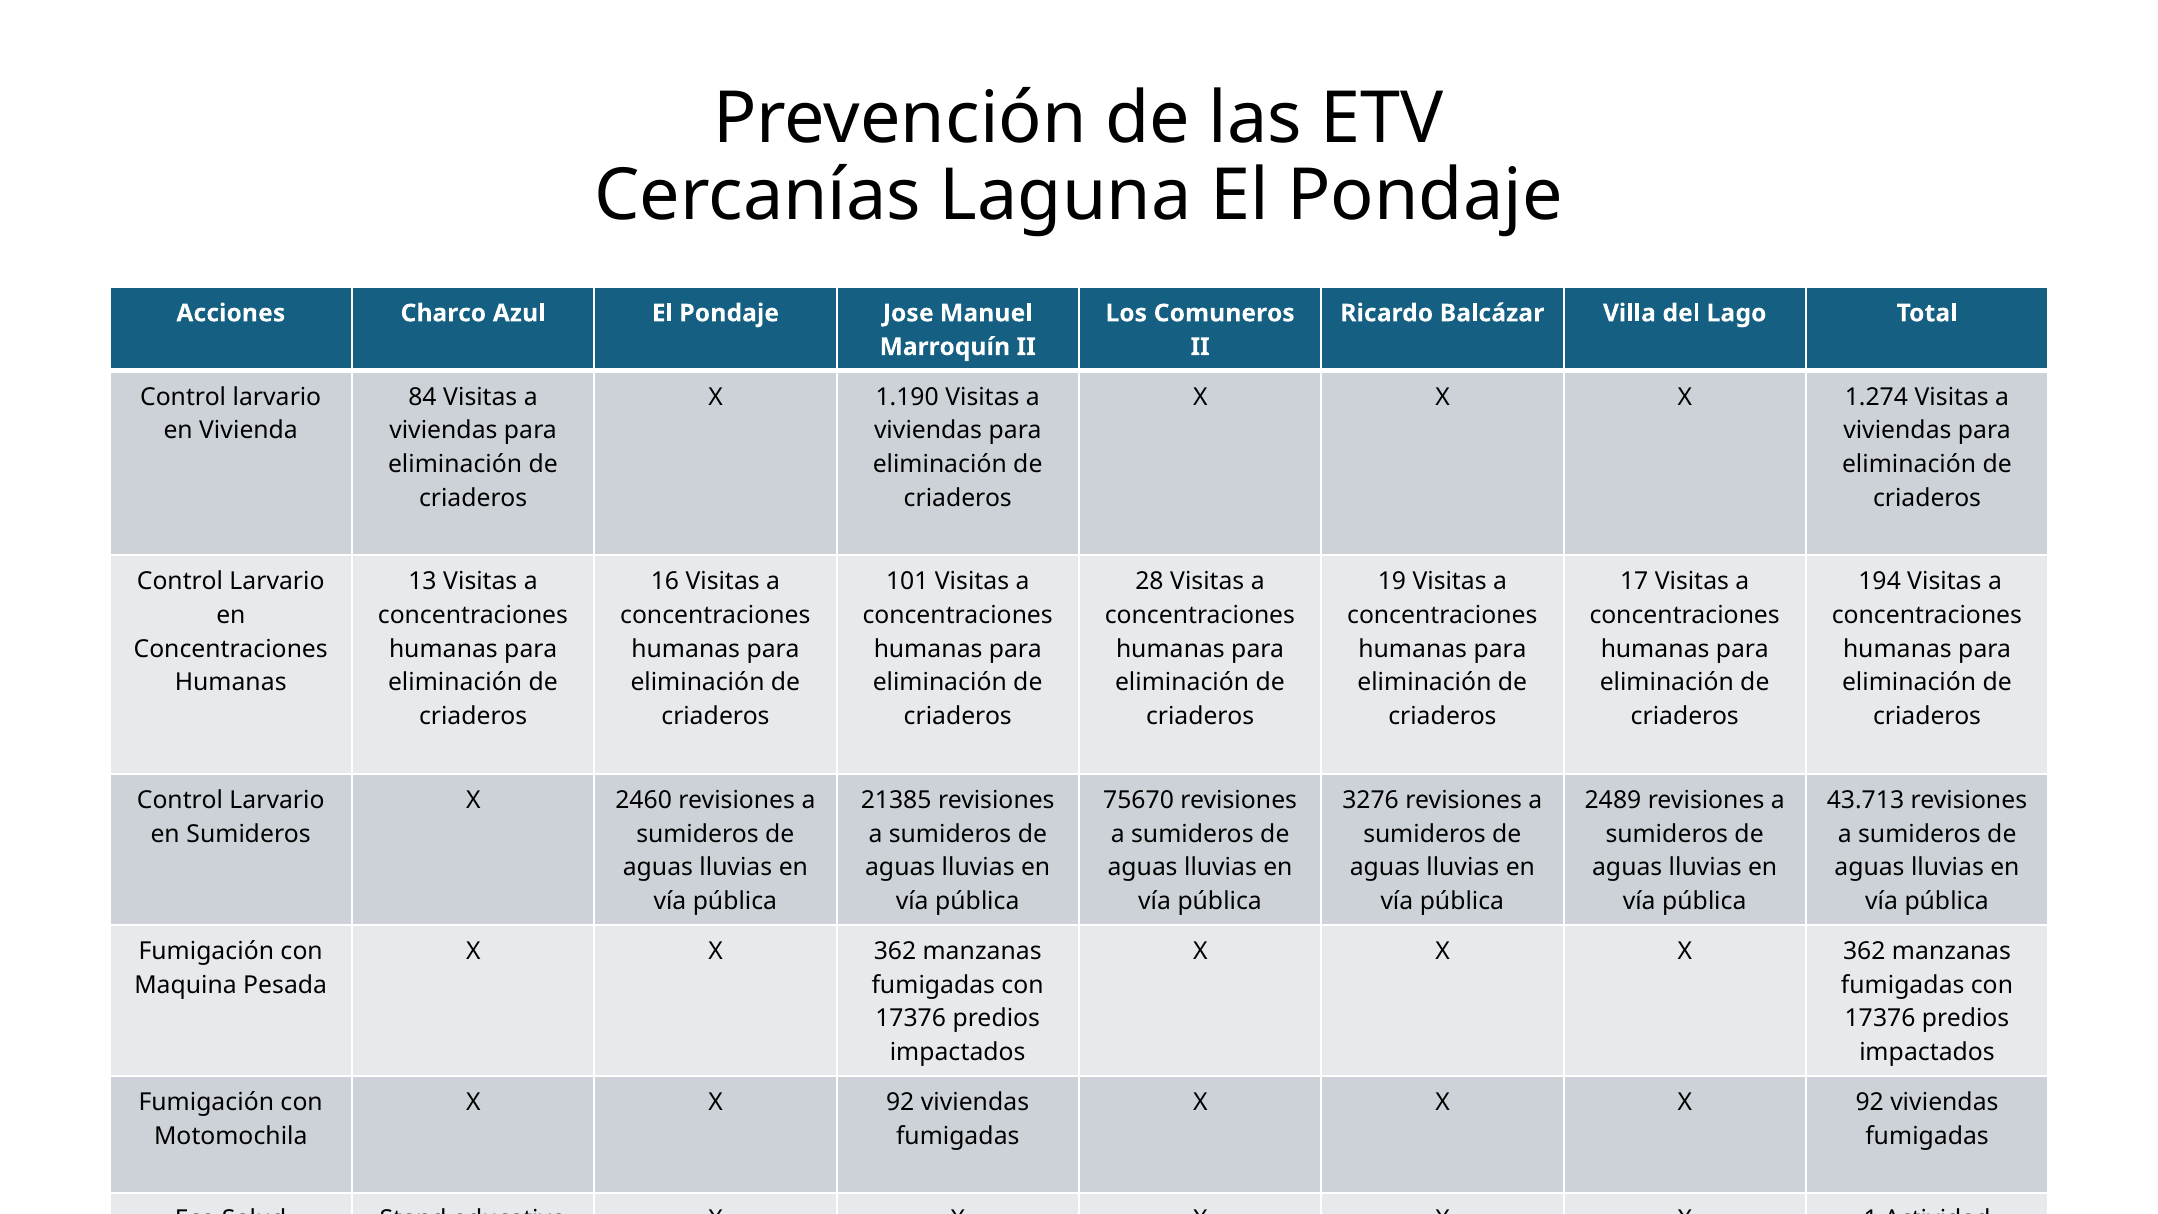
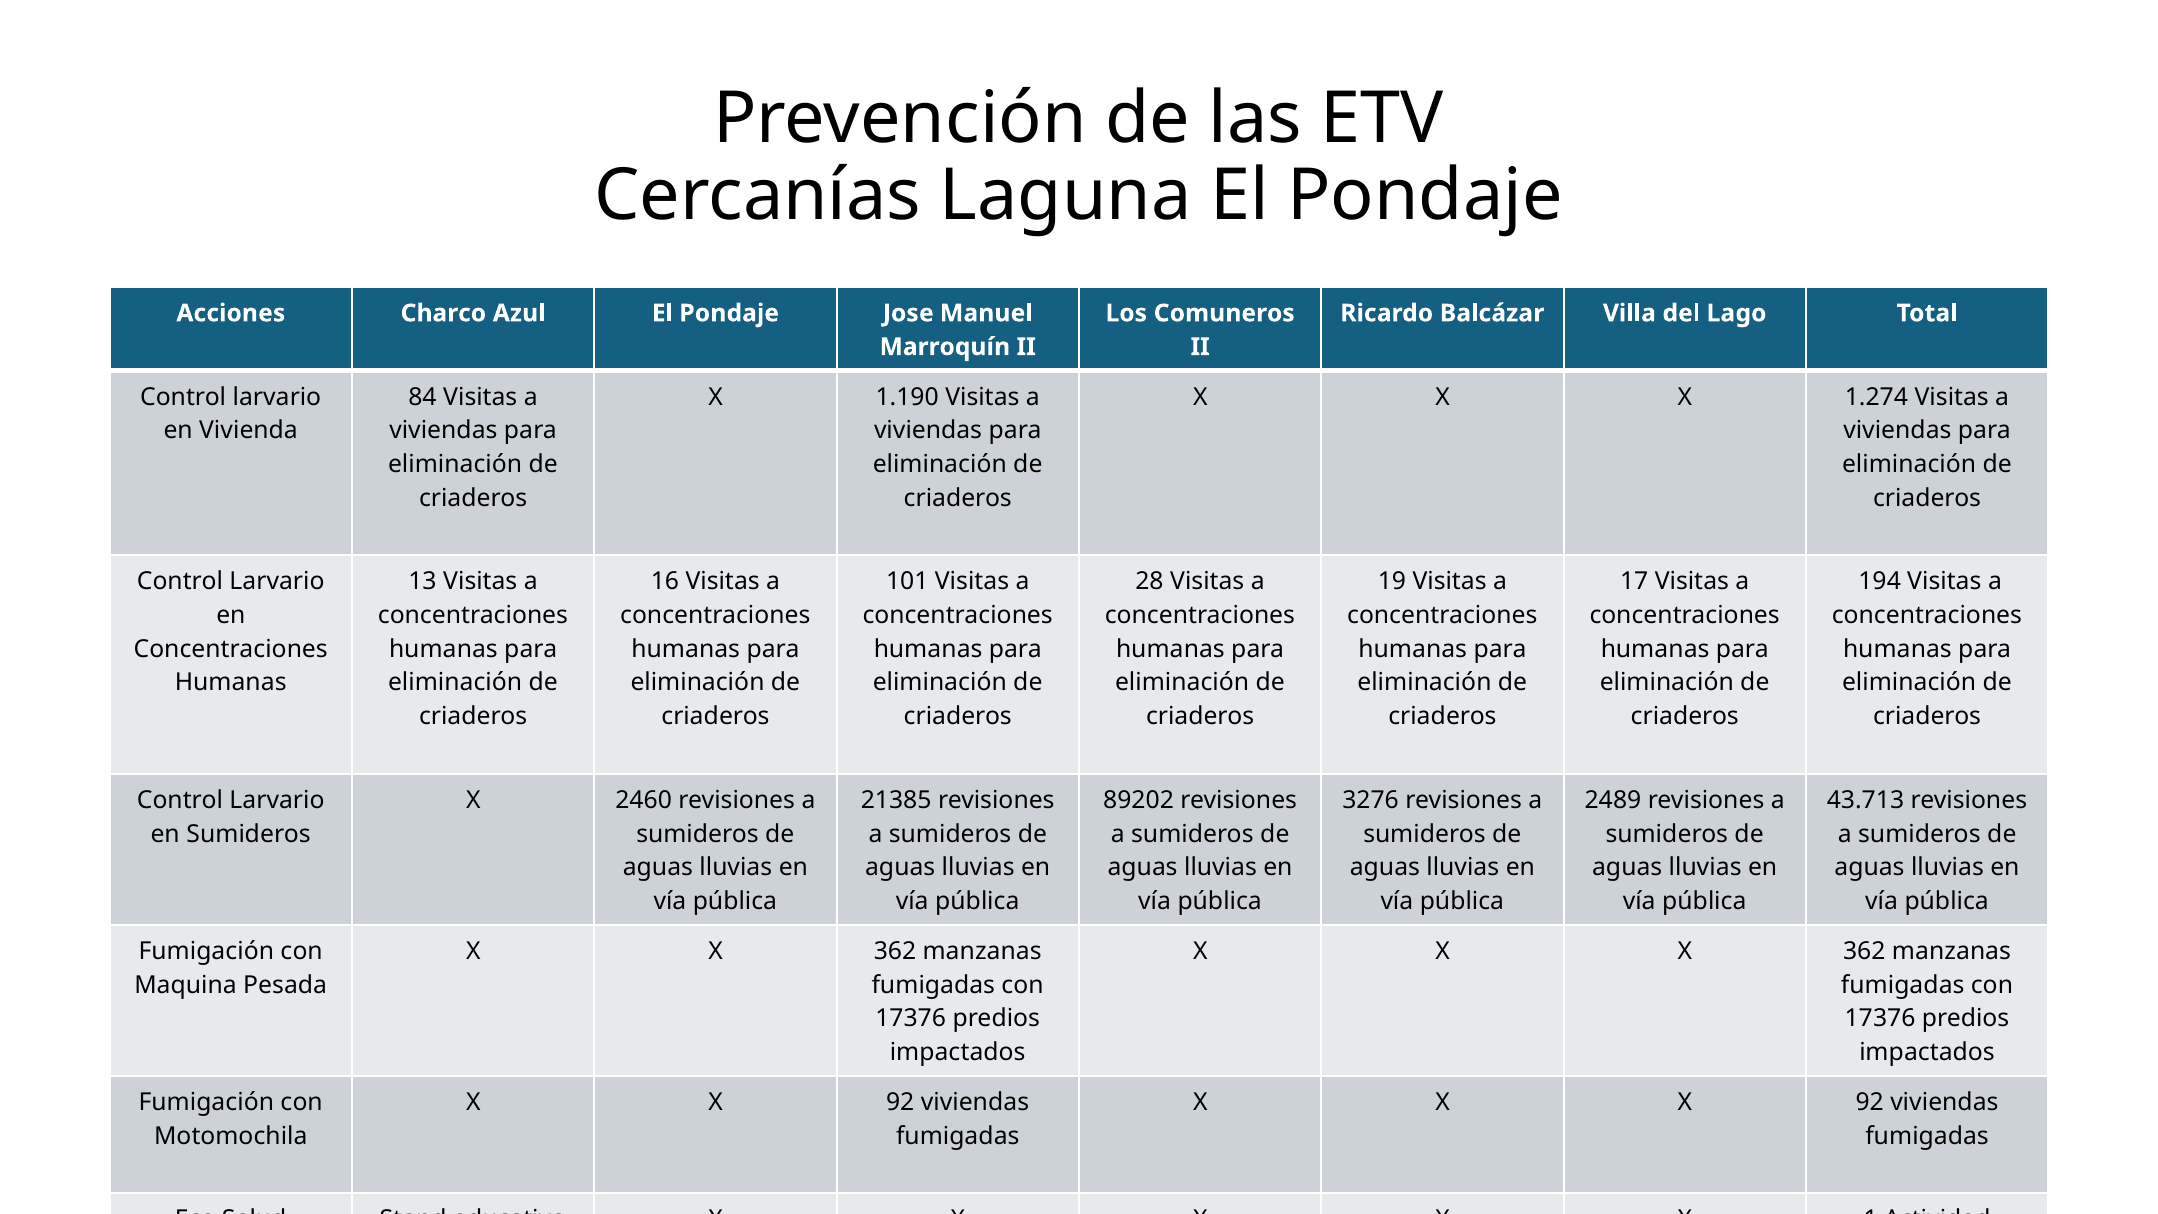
75670: 75670 -> 89202
